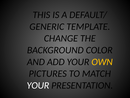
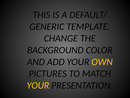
YOUR at (38, 85) colour: white -> yellow
